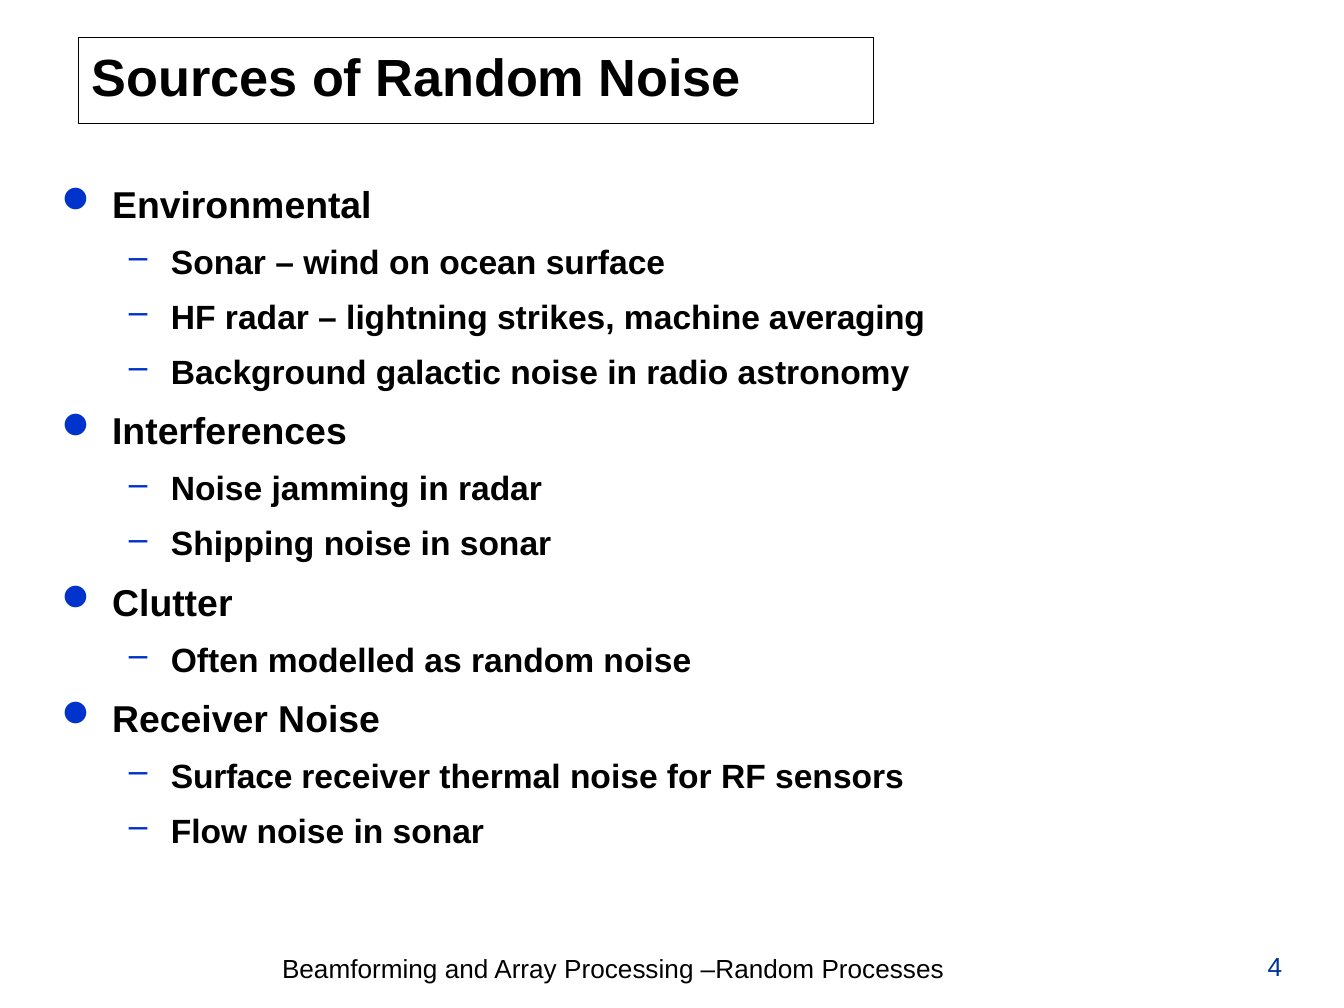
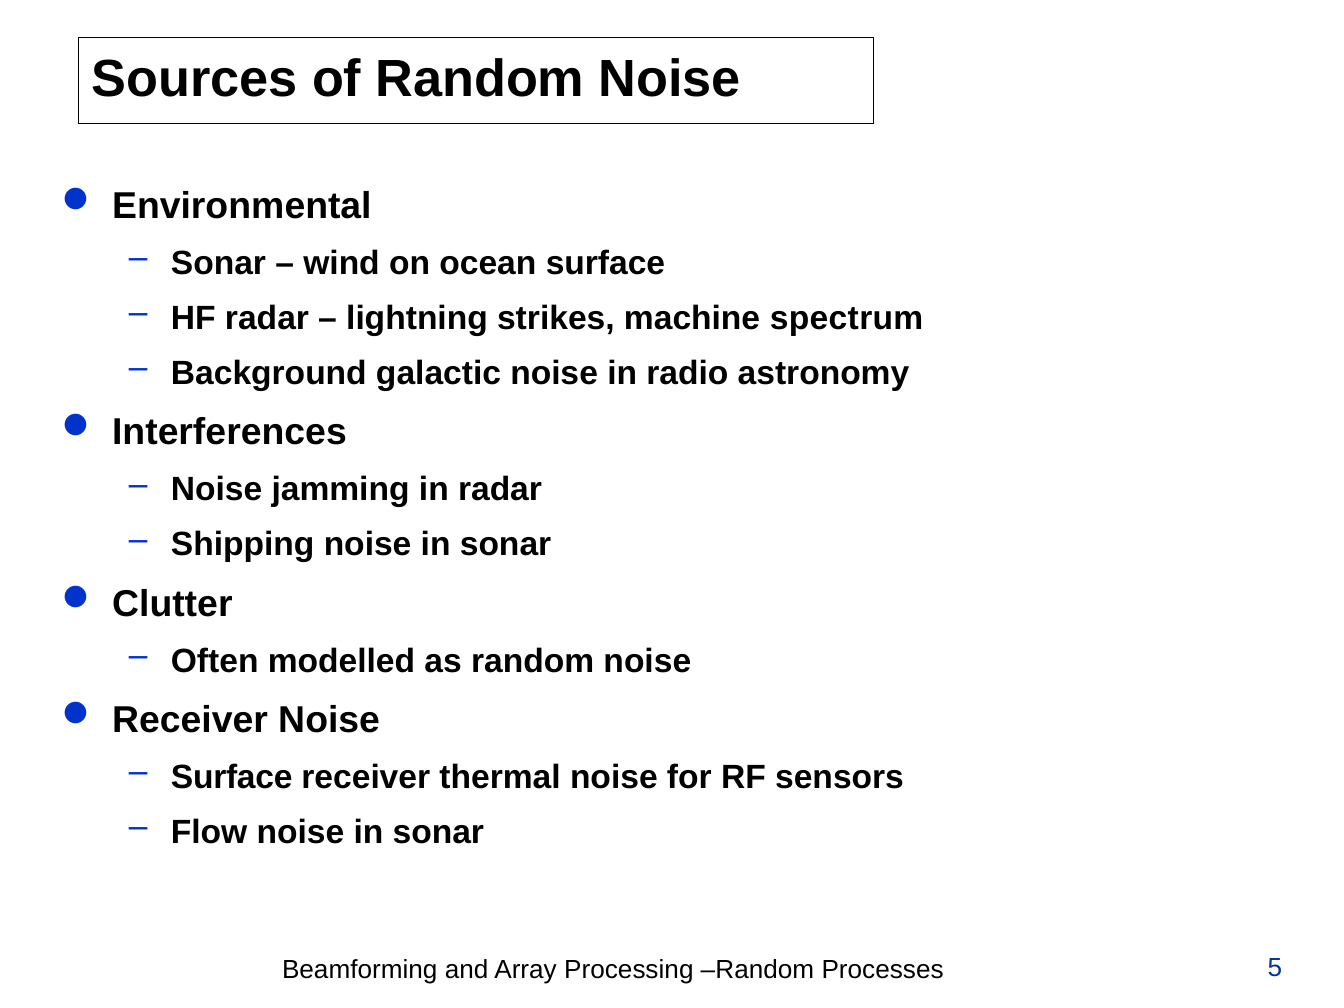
averaging: averaging -> spectrum
4: 4 -> 5
